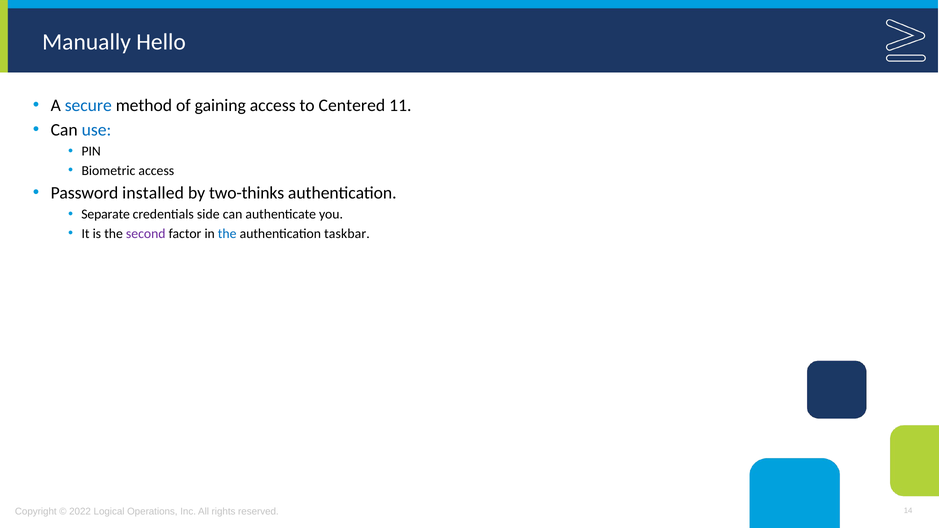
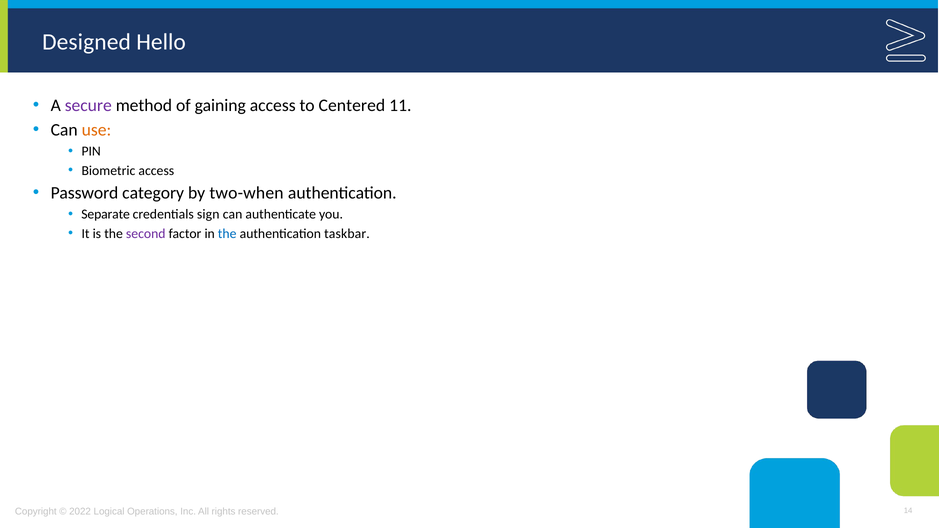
Manually: Manually -> Designed
secure colour: blue -> purple
use colour: blue -> orange
installed: installed -> category
two-thinks: two-thinks -> two-when
side: side -> sign
